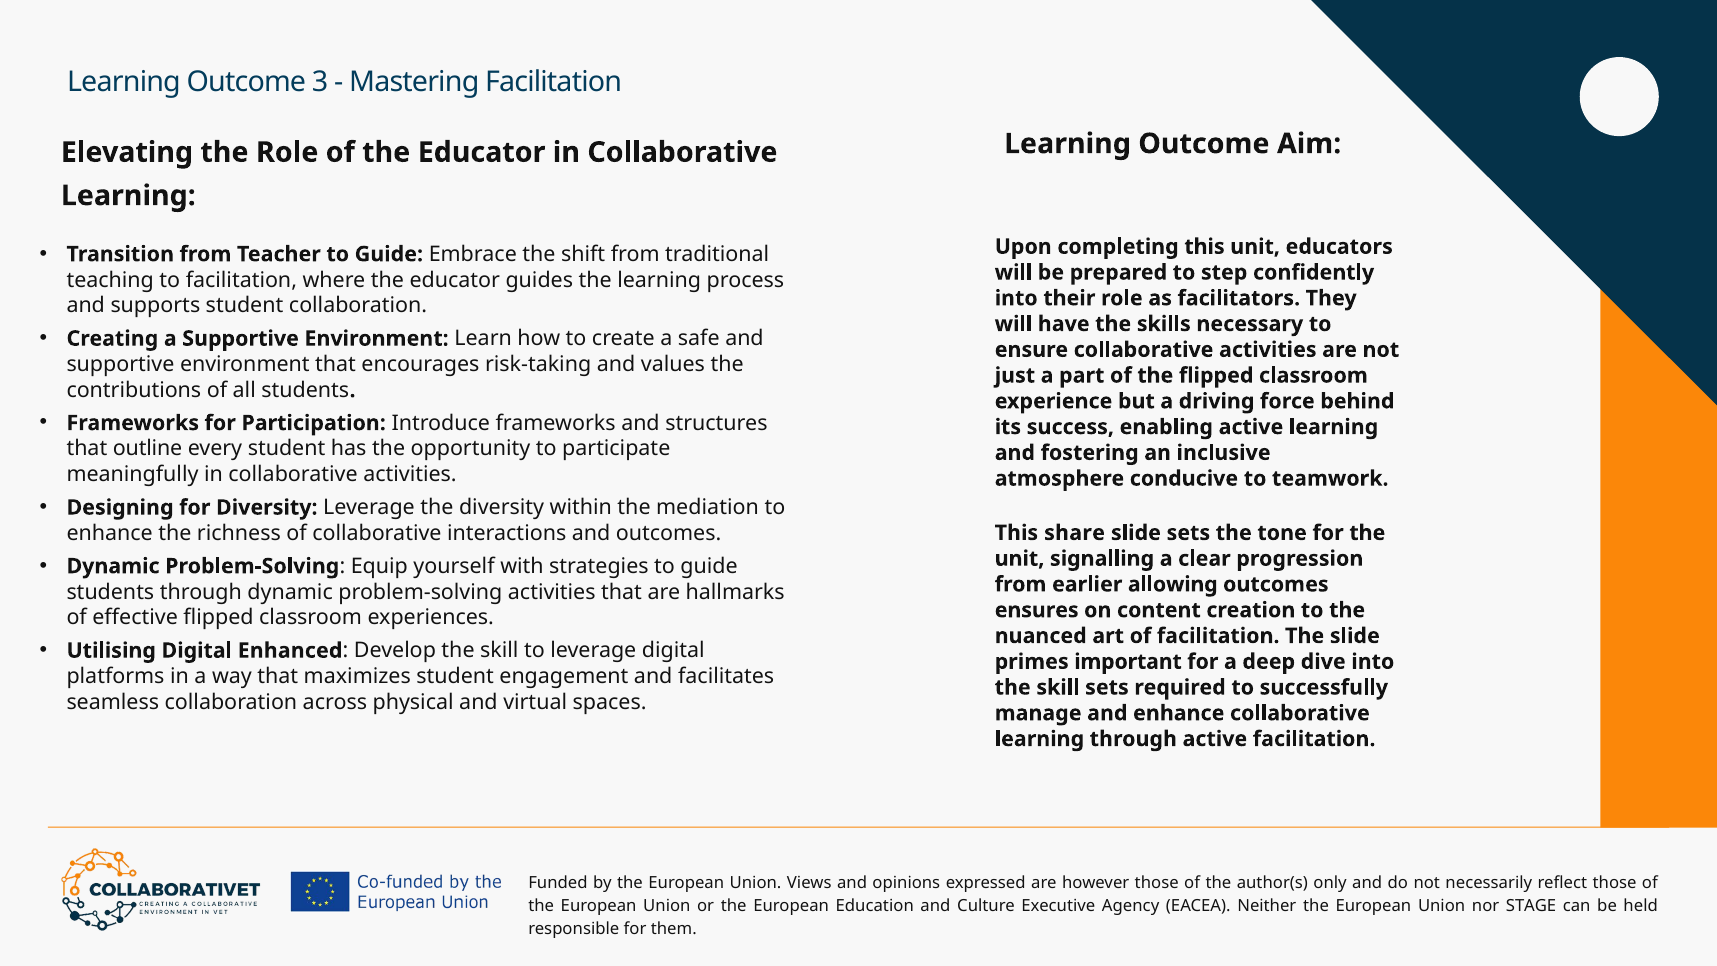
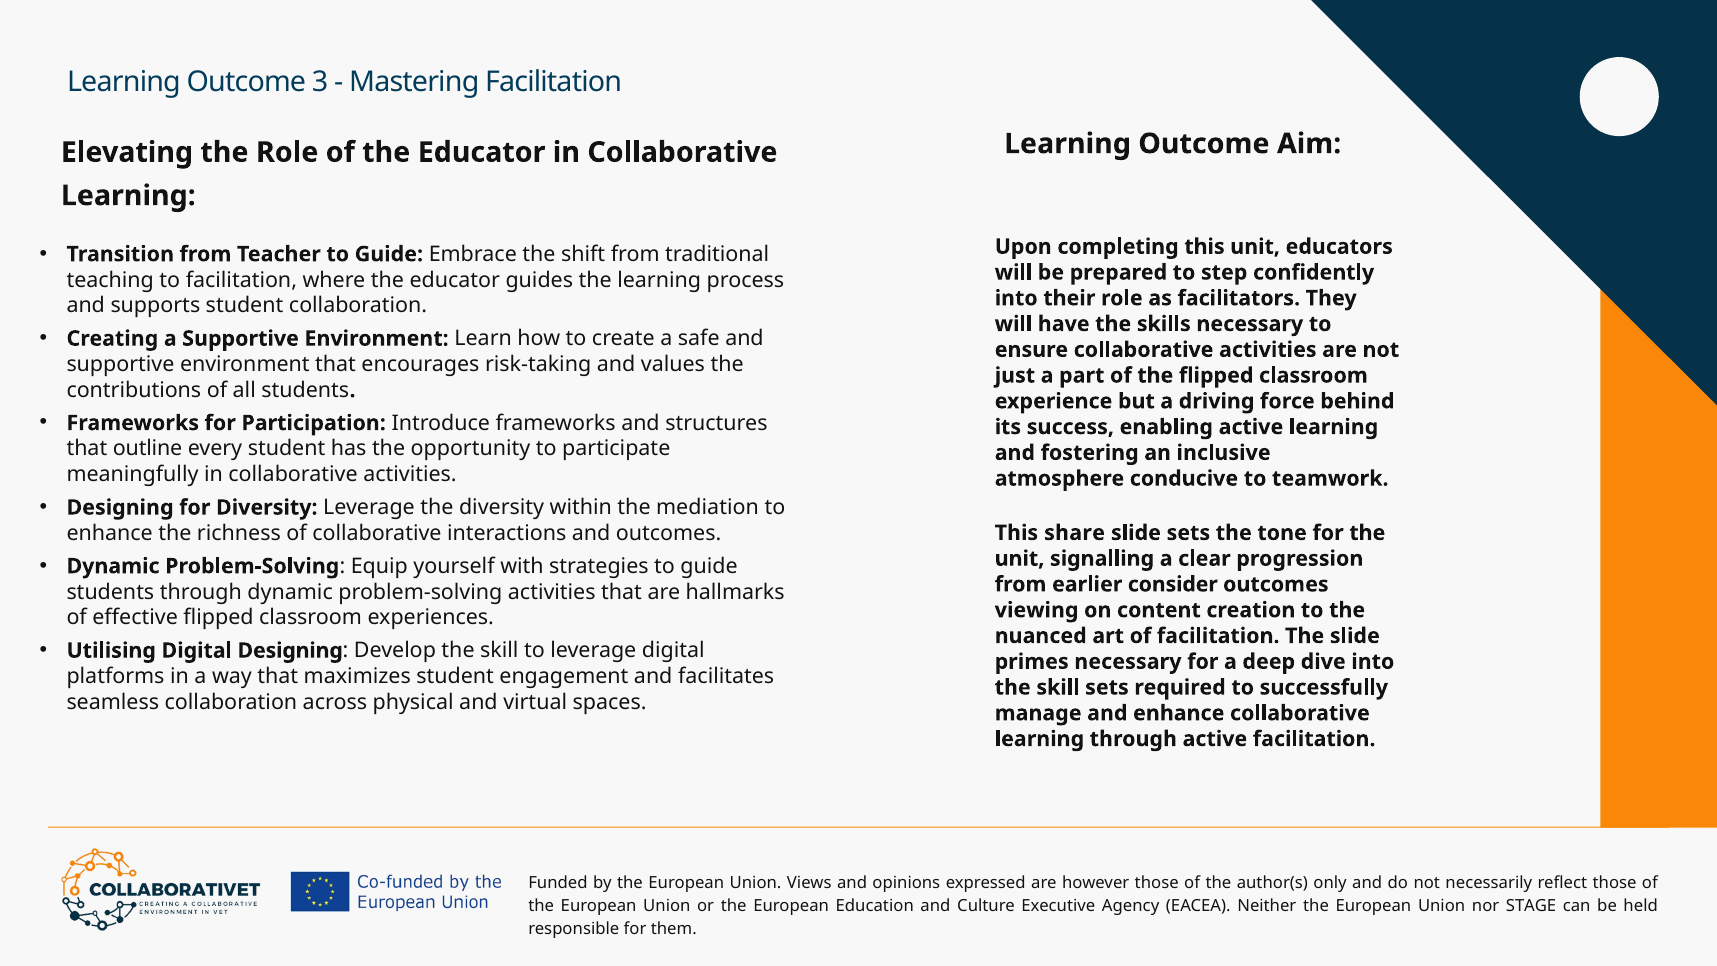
allowing: allowing -> consider
ensures: ensures -> viewing
Digital Enhanced: Enhanced -> Designing
primes important: important -> necessary
